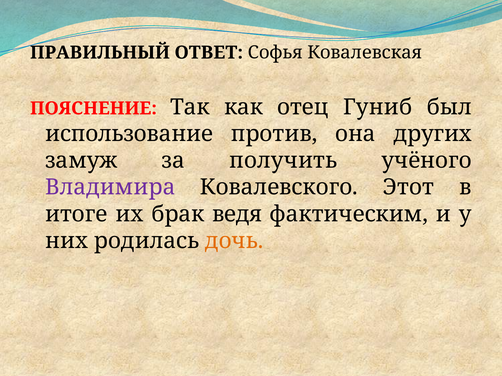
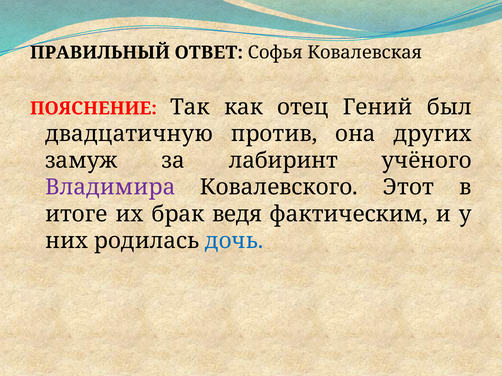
Гуниб: Гуниб -> Гений
использование: использование -> двадцатичную
получить: получить -> лабиринт
дочь colour: orange -> blue
